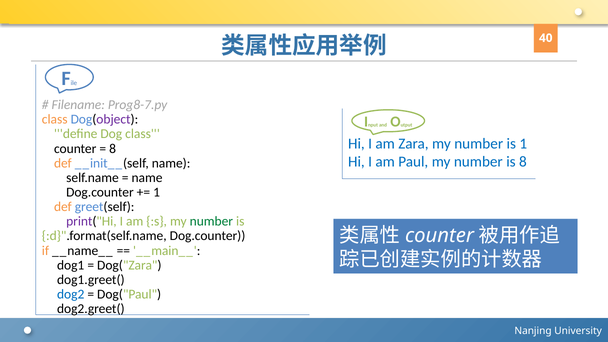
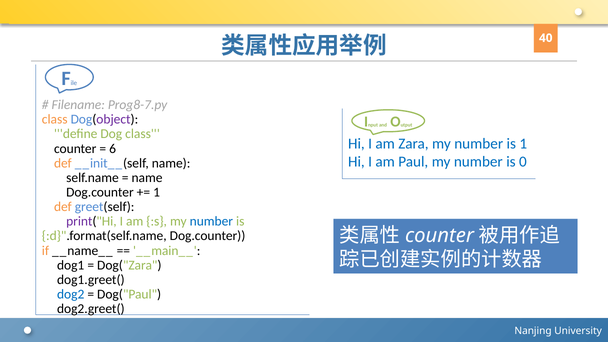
8 at (113, 149): 8 -> 6
is 8: 8 -> 0
number at (211, 221) colour: green -> blue
